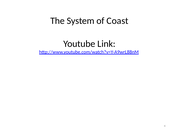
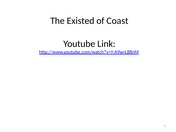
System: System -> Existed
